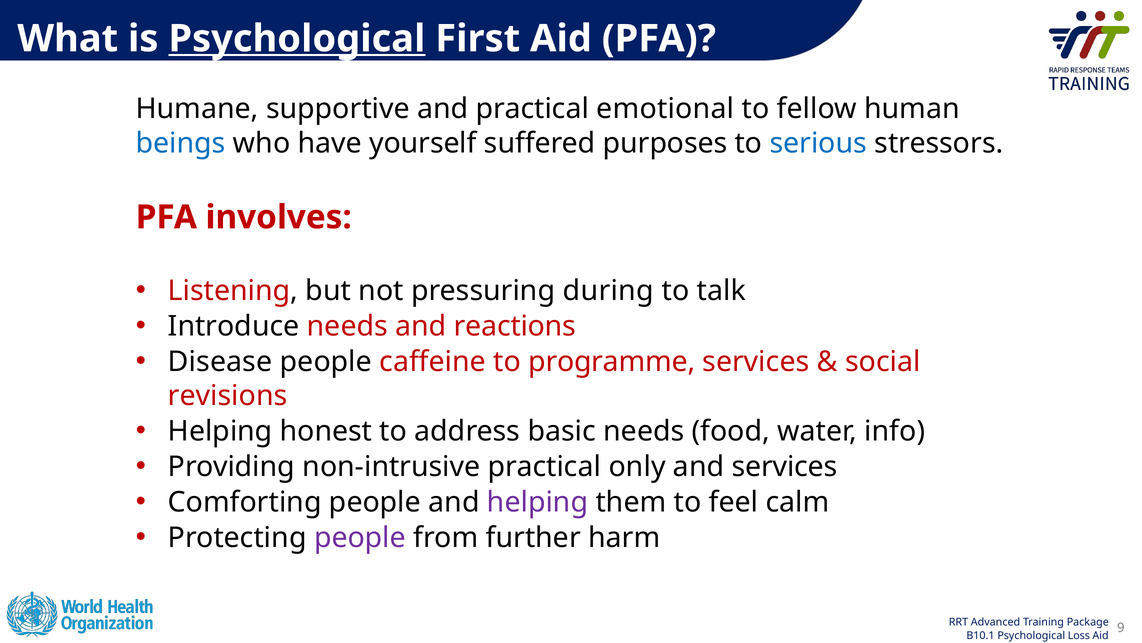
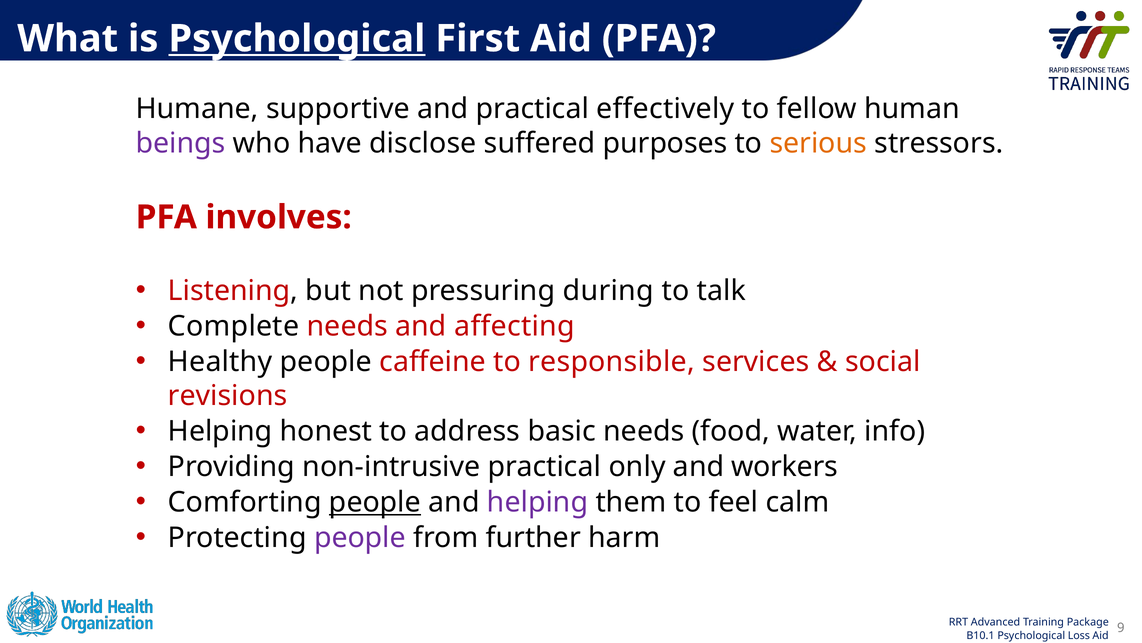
emotional: emotional -> effectively
beings colour: blue -> purple
yourself: yourself -> disclose
serious colour: blue -> orange
Introduce: Introduce -> Complete
reactions: reactions -> affecting
Disease: Disease -> Healthy
programme: programme -> responsible
and services: services -> workers
people at (375, 502) underline: none -> present
